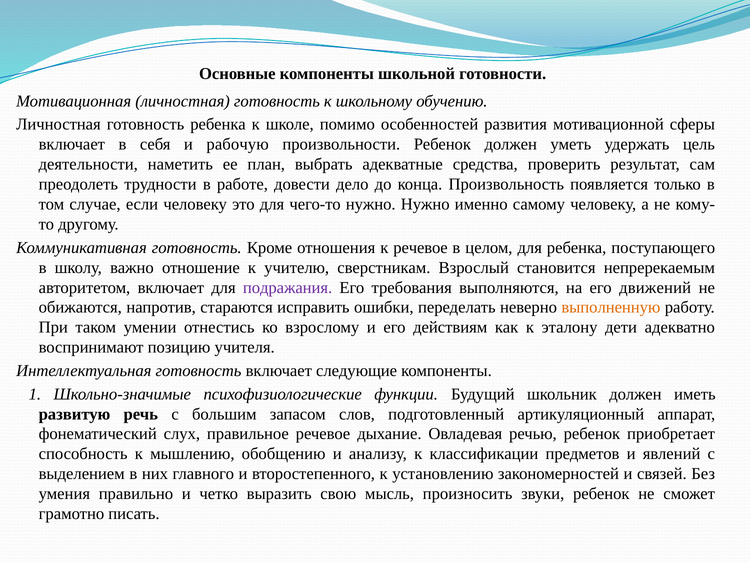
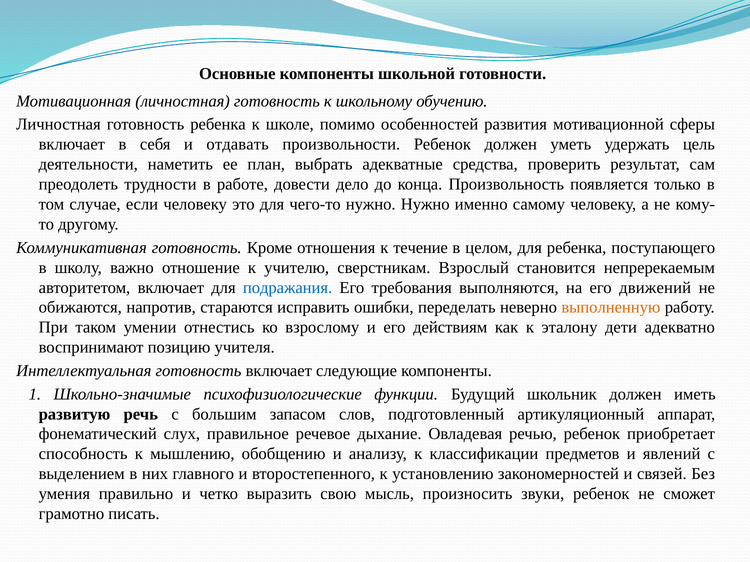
рабочую: рабочую -> отдавать
к речевое: речевое -> течение
подражания colour: purple -> blue
